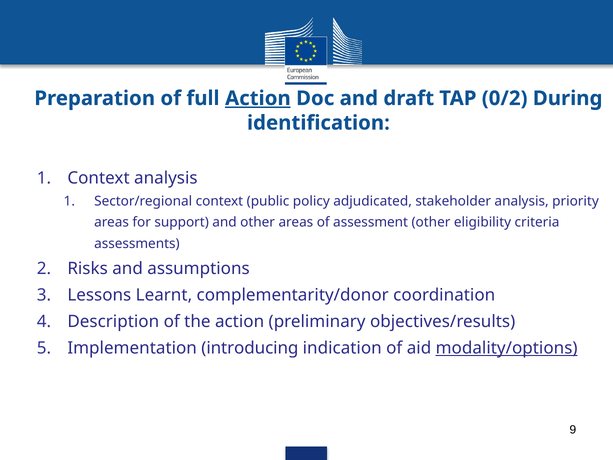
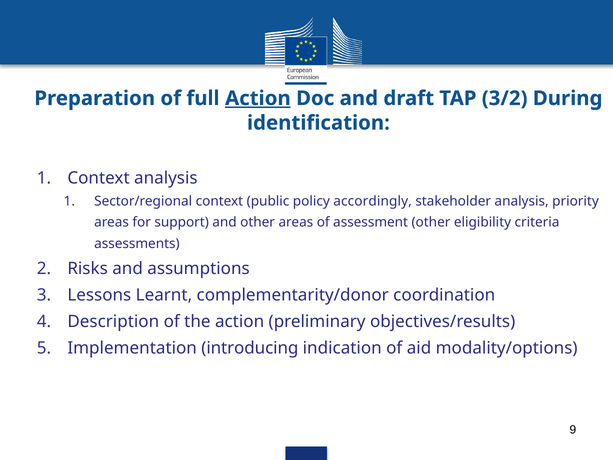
0/2: 0/2 -> 3/2
adjudicated: adjudicated -> accordingly
modality/options underline: present -> none
